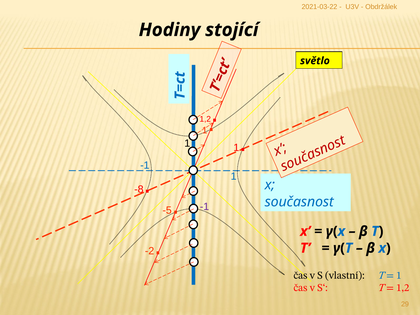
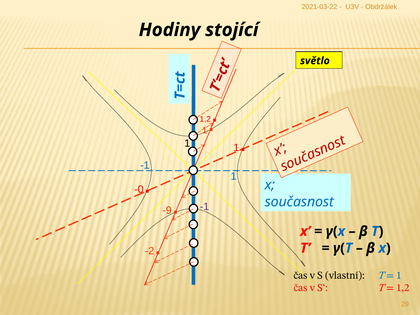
-8: -8 -> -0
-5: -5 -> -9
